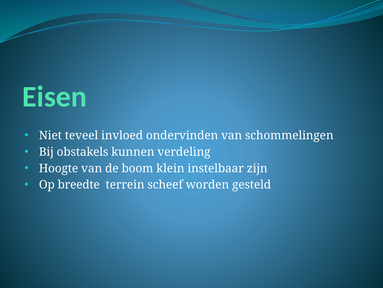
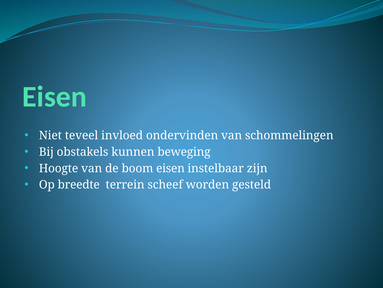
verdeling: verdeling -> beweging
boom klein: klein -> eisen
